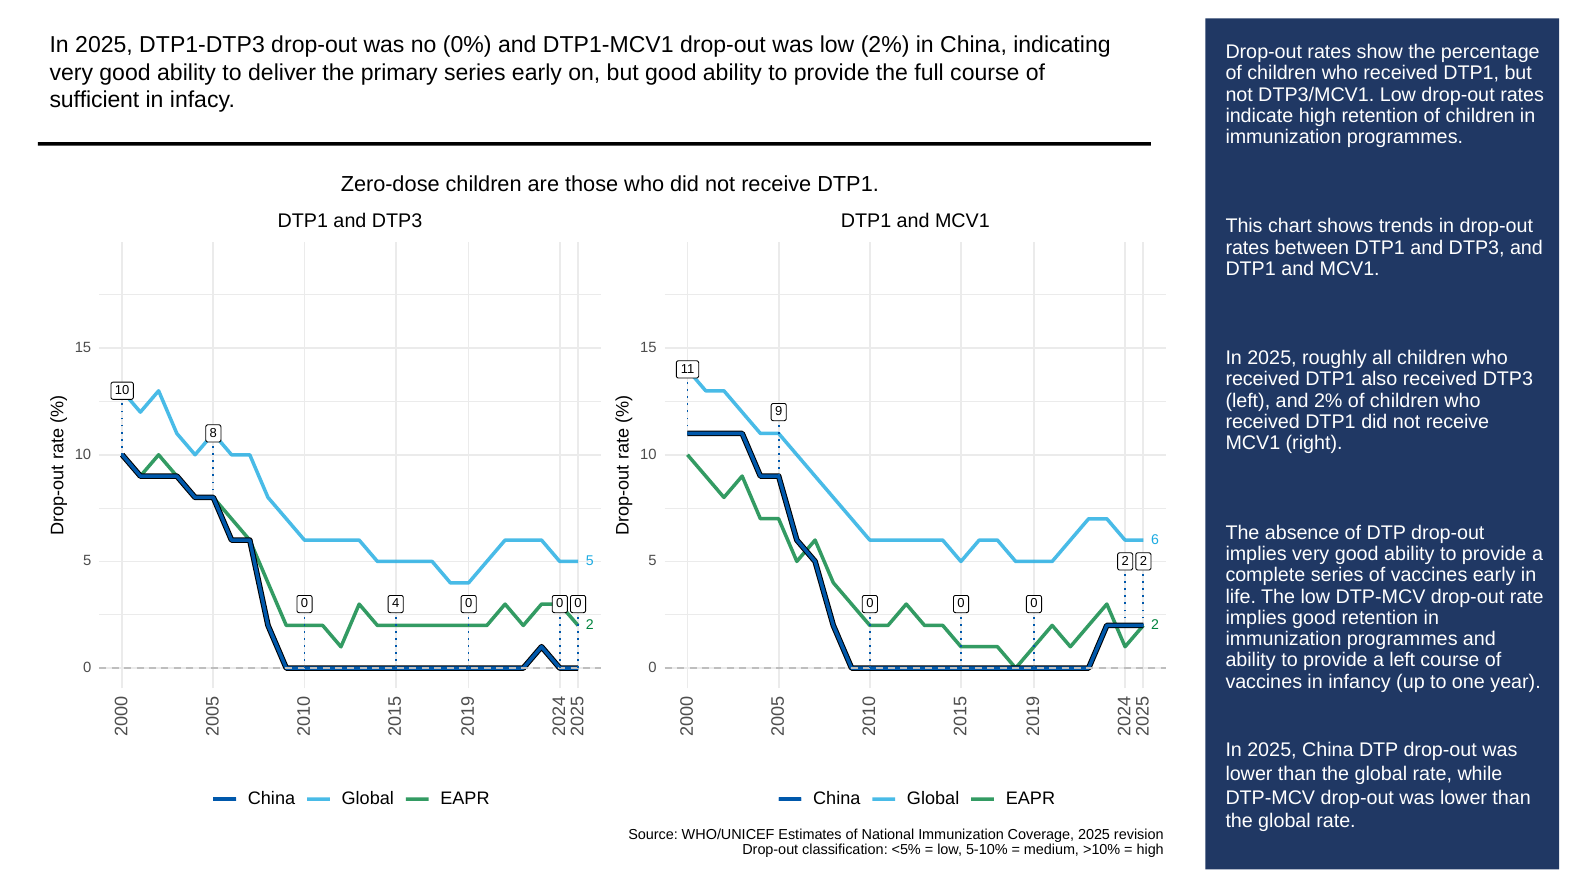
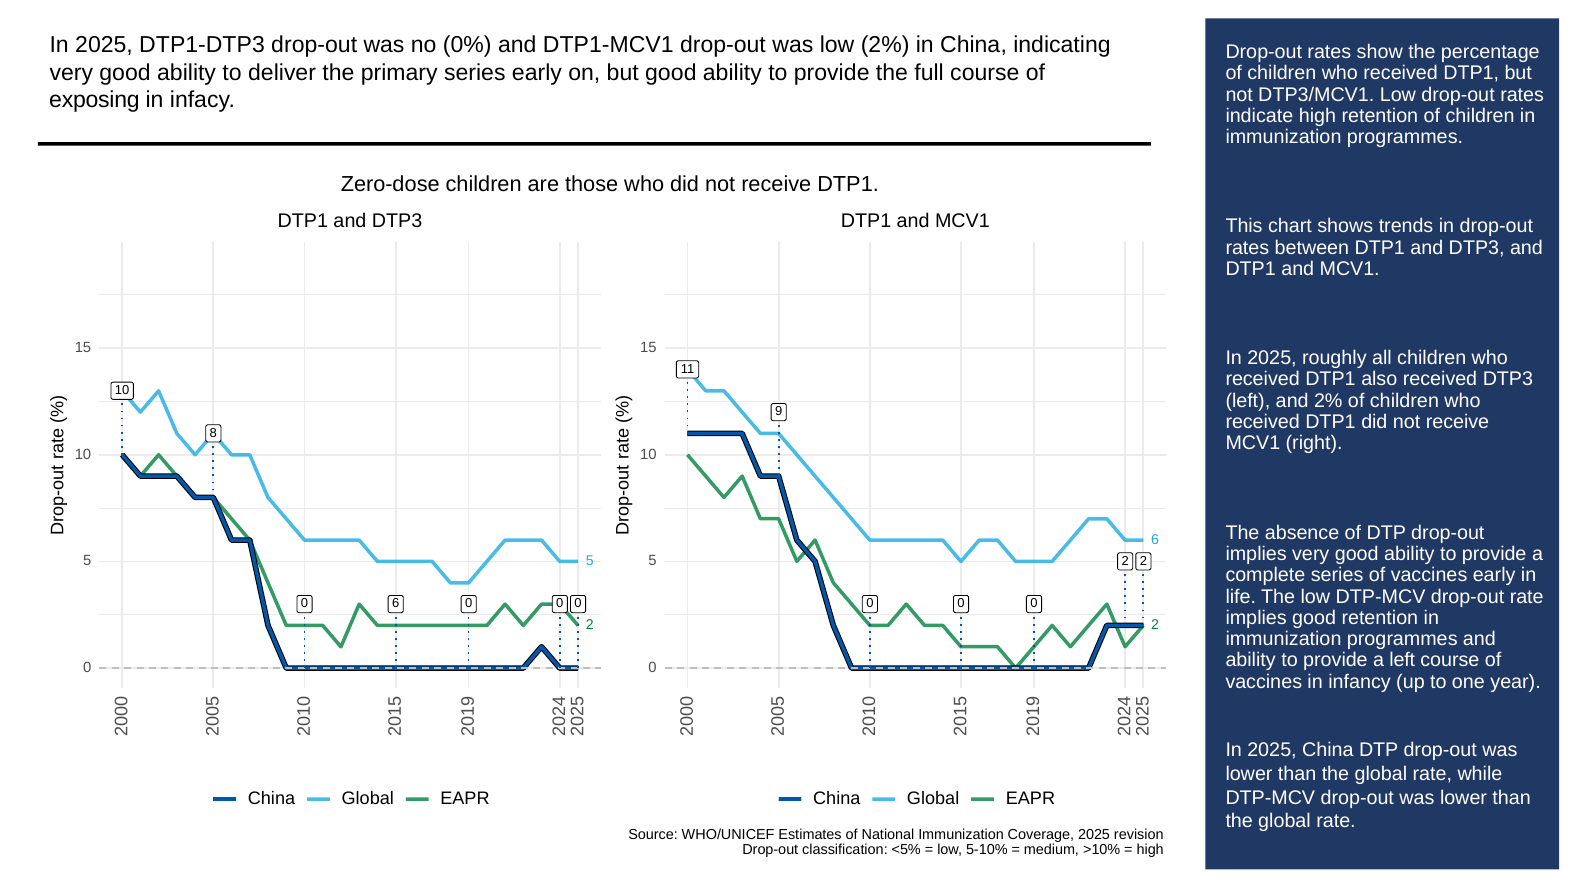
sufficient: sufficient -> exposing
0 4: 4 -> 6
